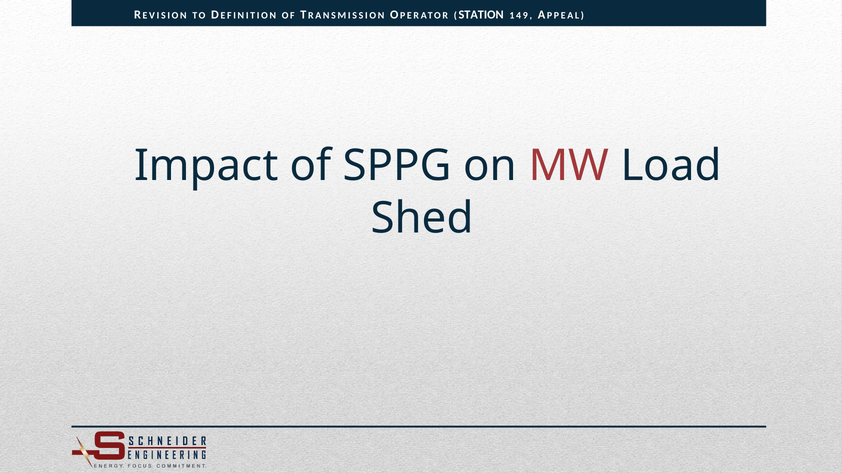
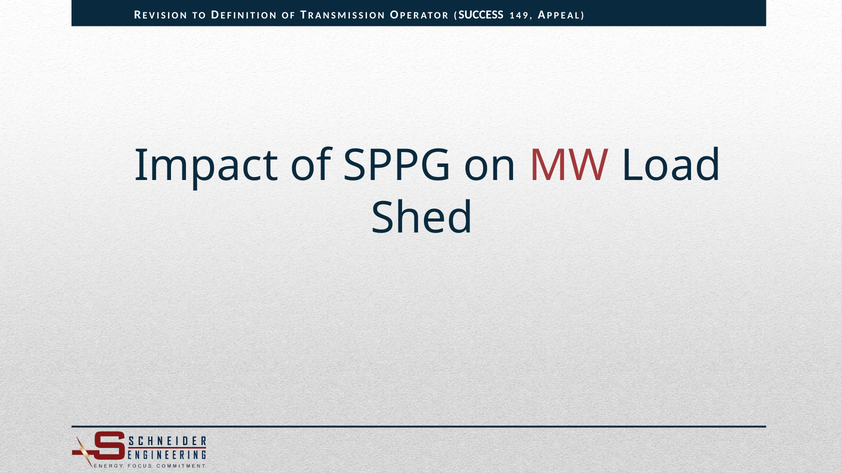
STATION: STATION -> SUCCESS
